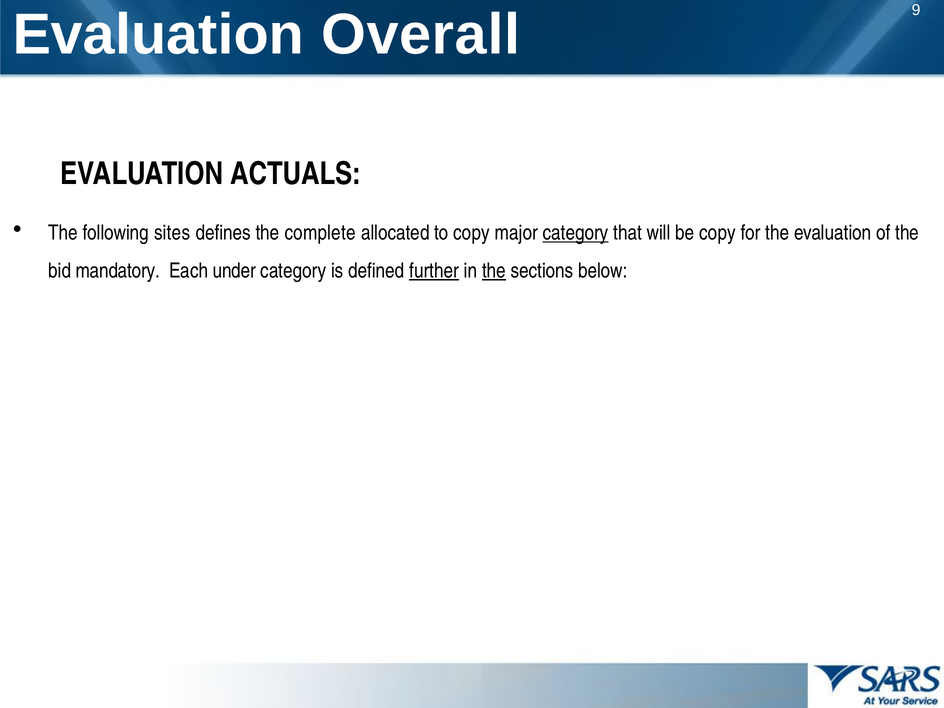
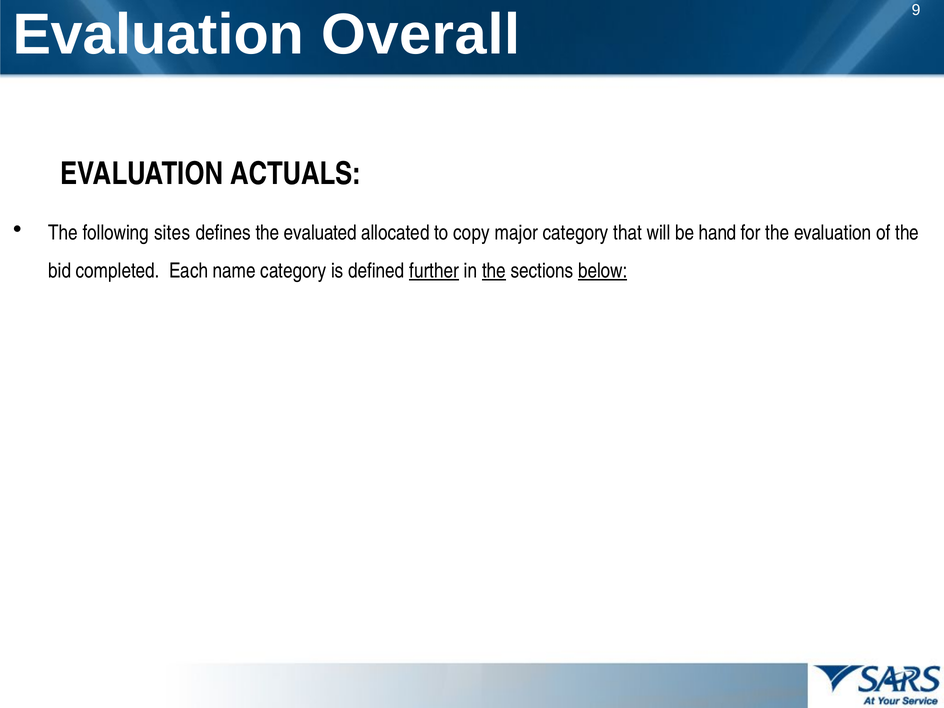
complete: complete -> evaluated
category at (576, 233) underline: present -> none
be copy: copy -> hand
mandatory: mandatory -> completed
under: under -> name
below underline: none -> present
